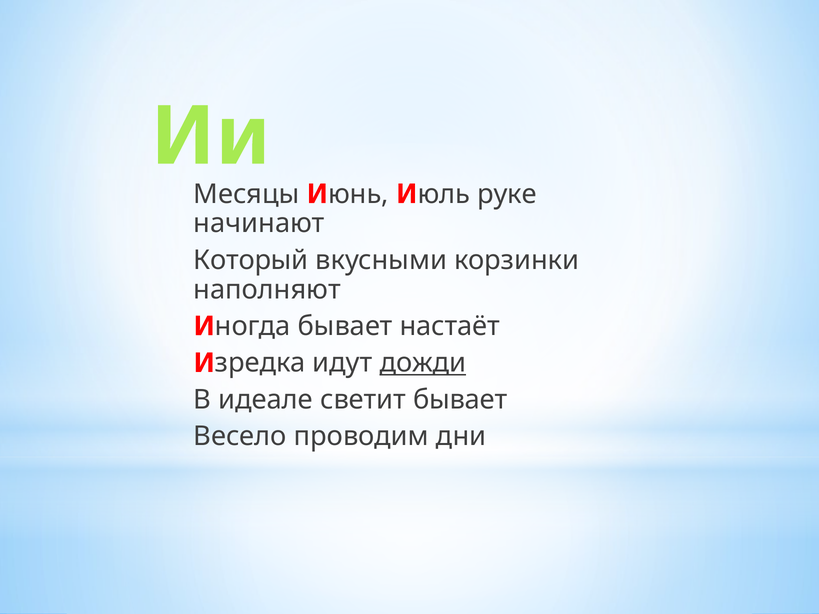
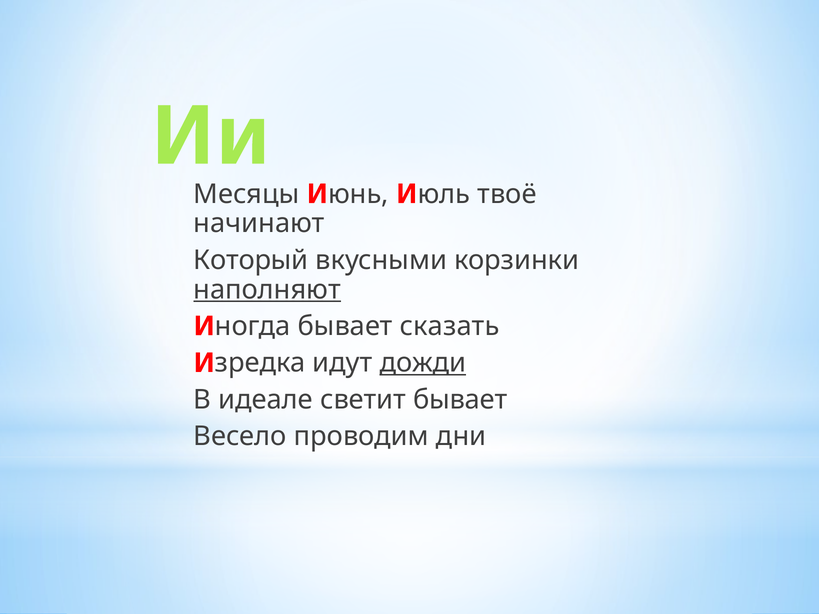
руке: руке -> твоё
наполняют underline: none -> present
настаёт: настаёт -> сказать
